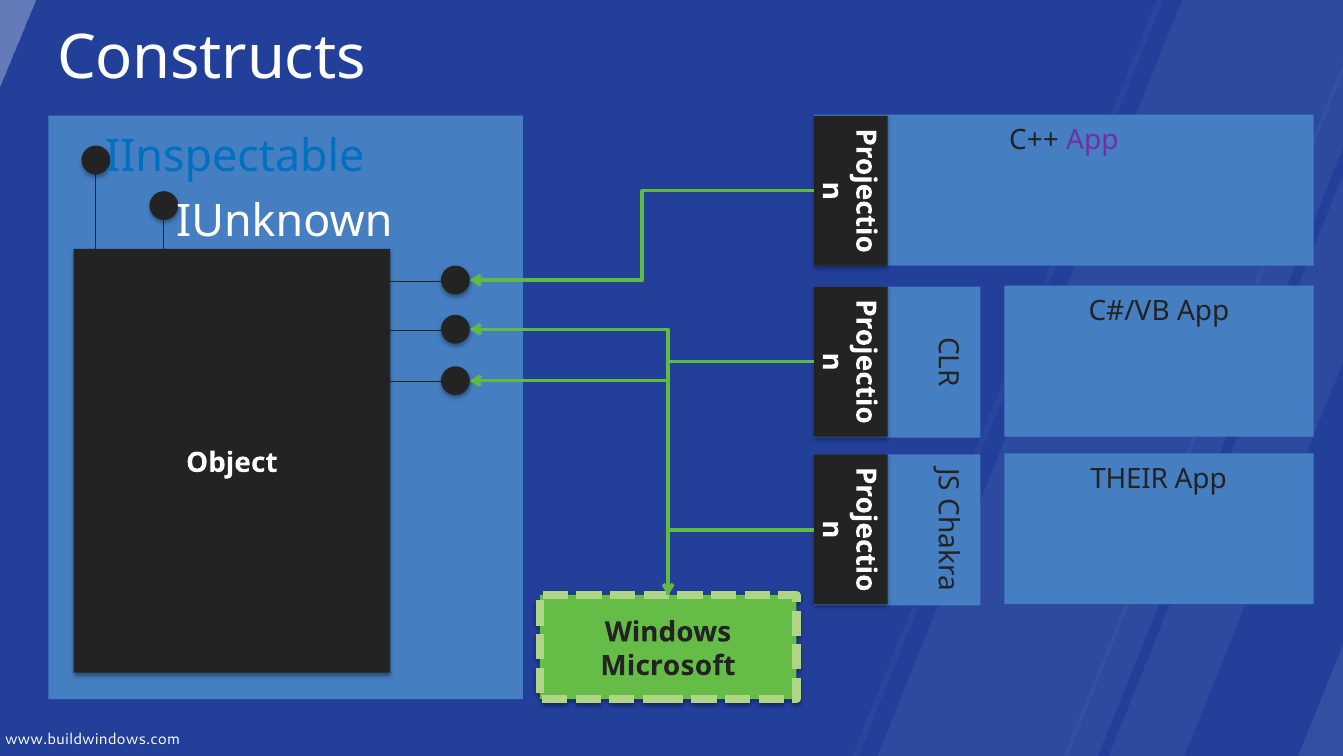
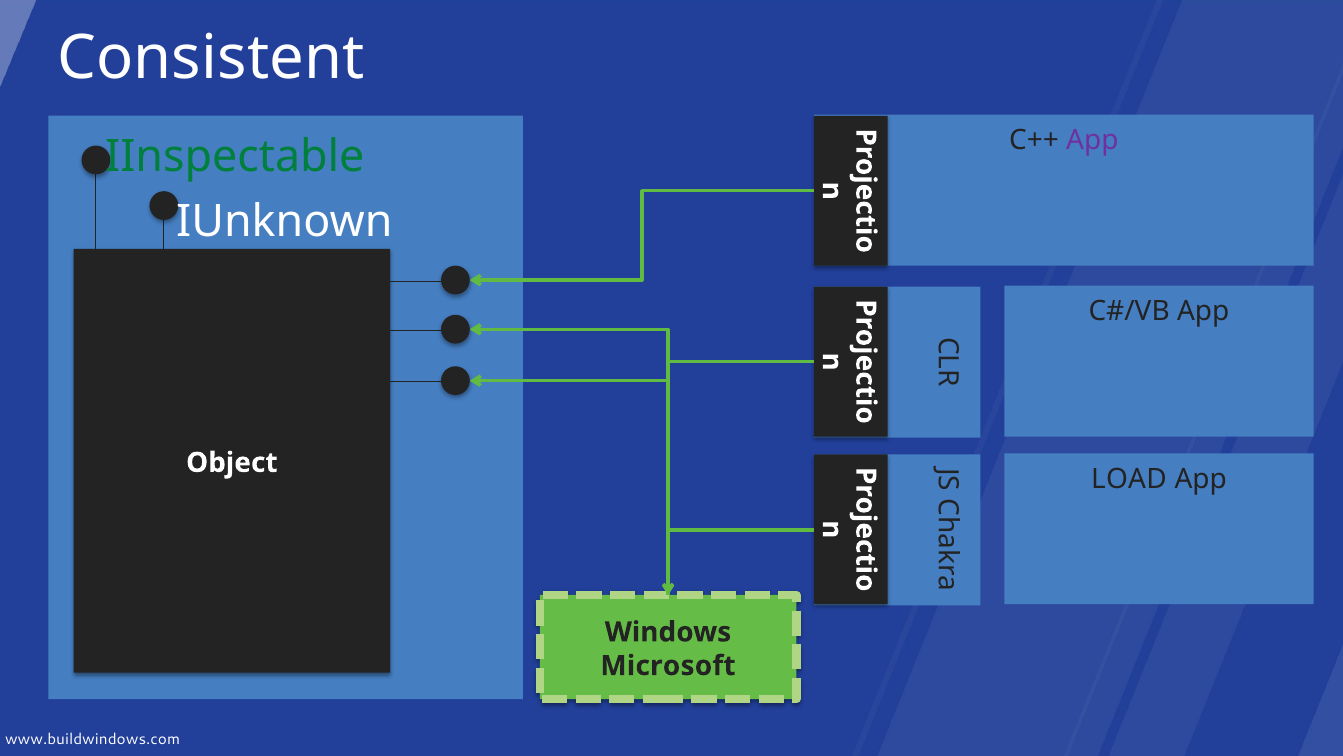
Constructs: Constructs -> Consistent
IInspectable colour: blue -> green
THEIR: THEIR -> LOAD
